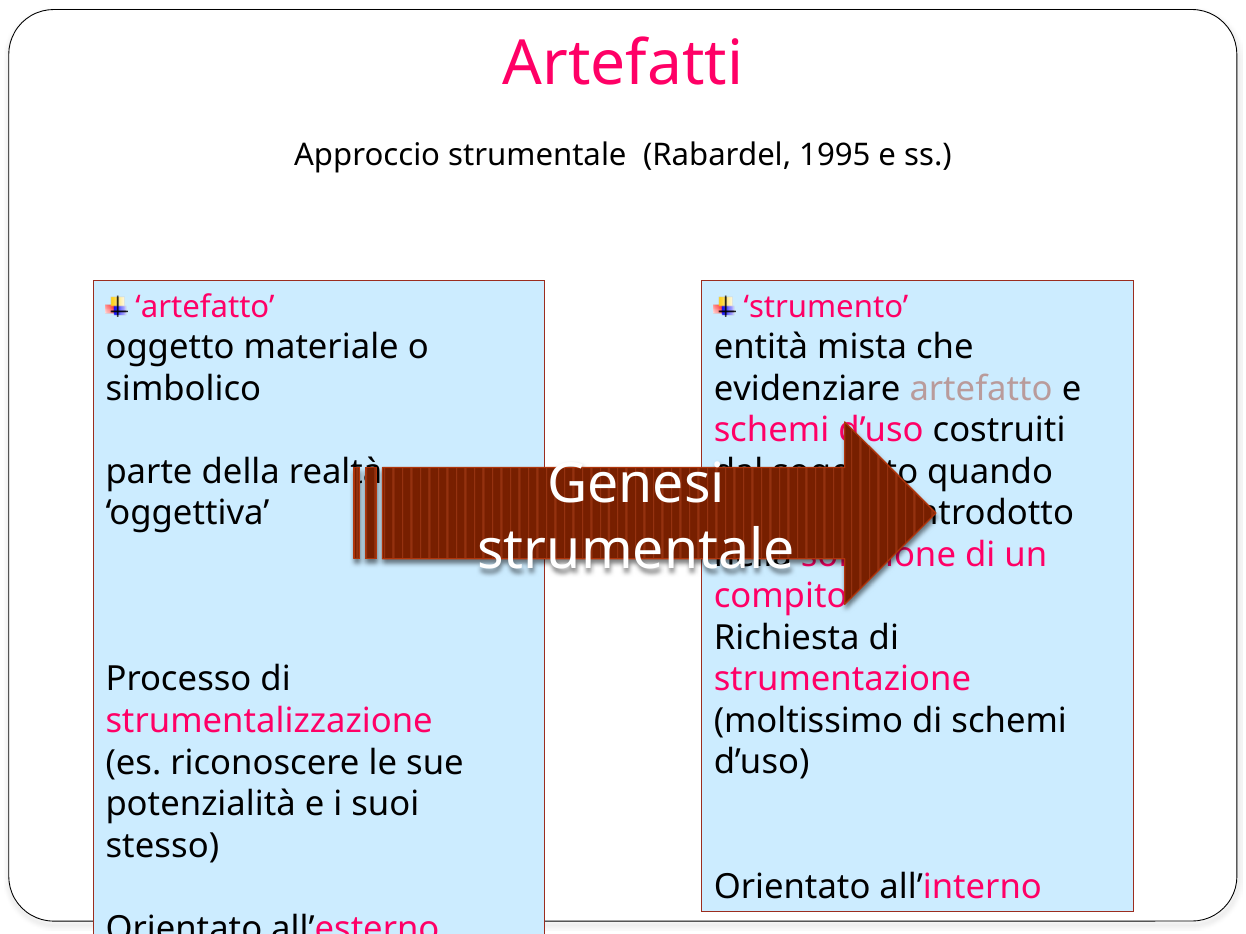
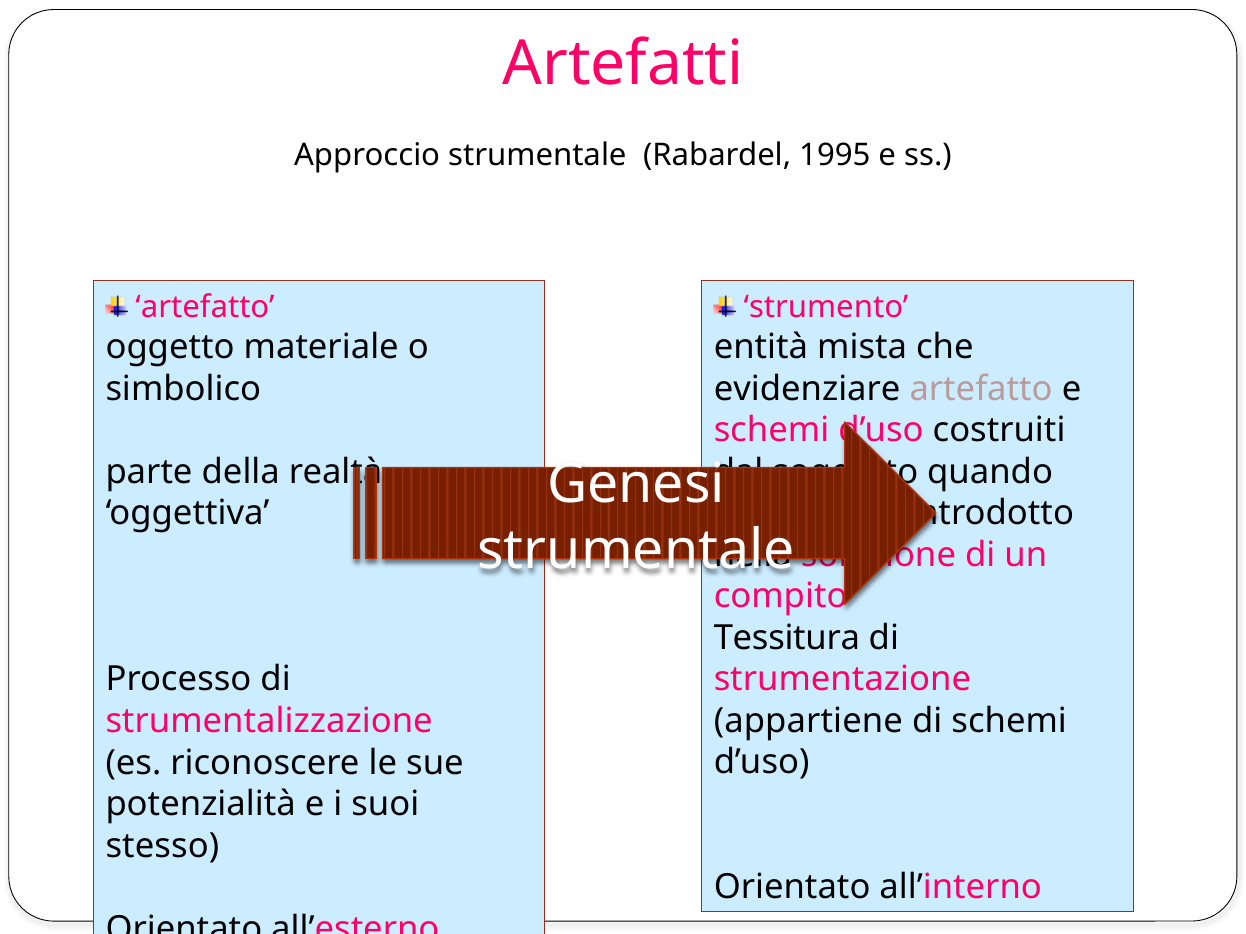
Richiesta: Richiesta -> Tessitura
moltissimo: moltissimo -> appartiene
